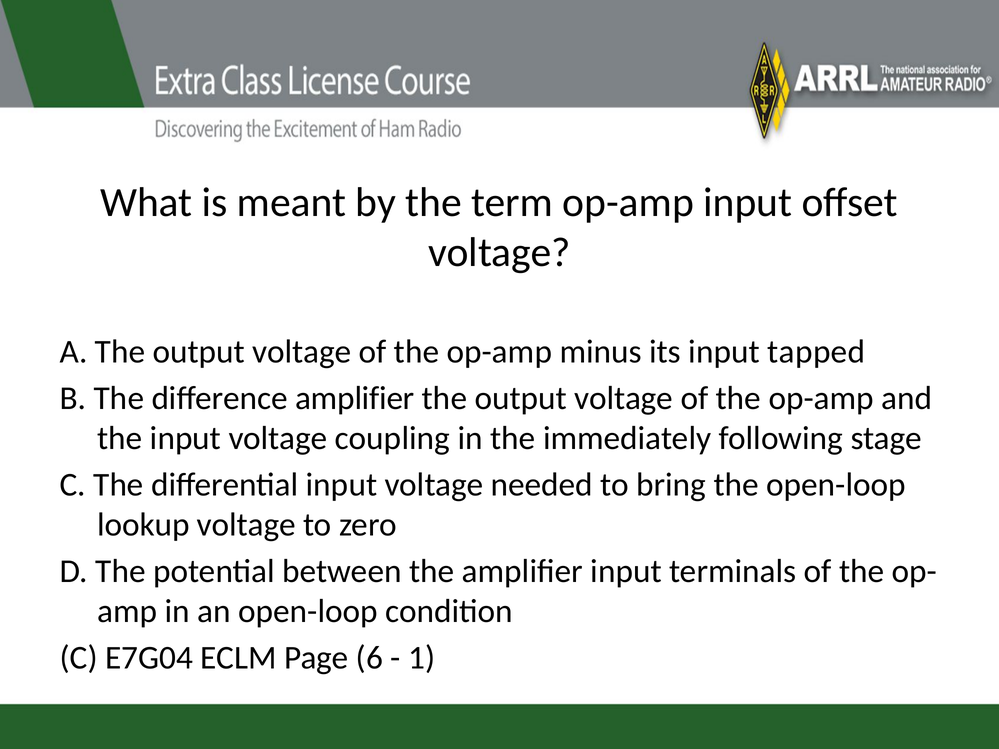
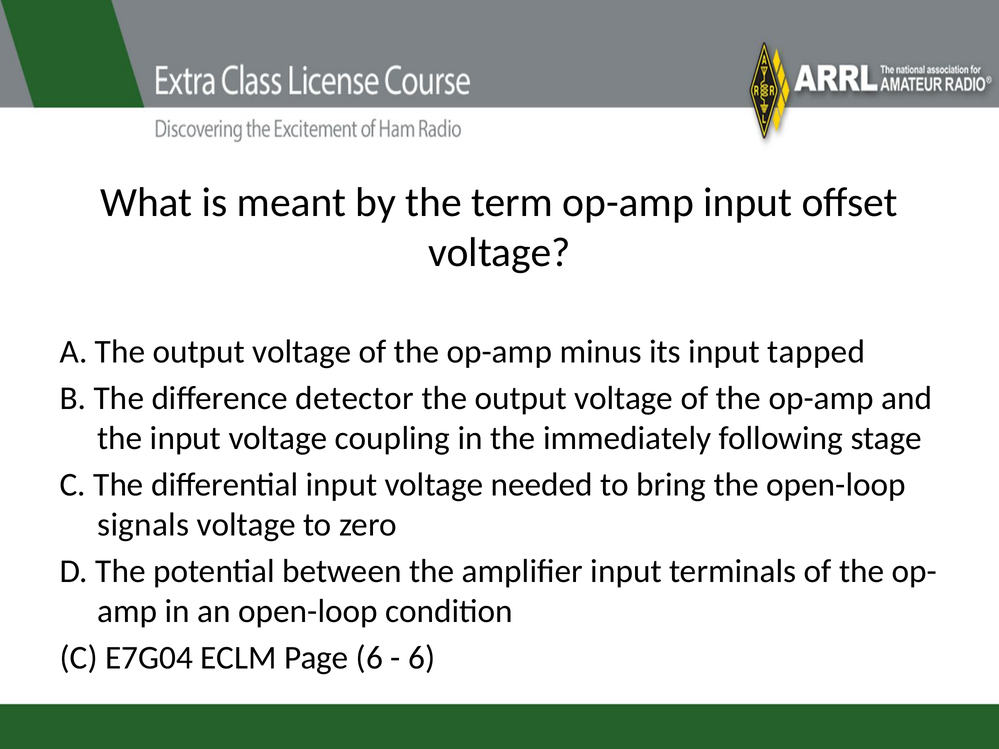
difference amplifier: amplifier -> detector
lookup: lookup -> signals
1 at (422, 658): 1 -> 6
